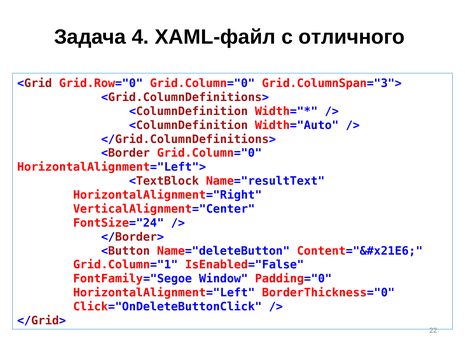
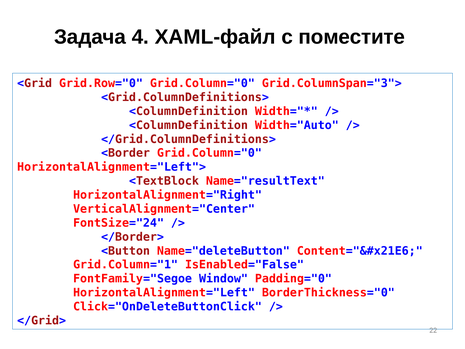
отличного: отличного -> поместите
